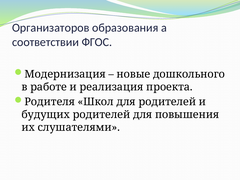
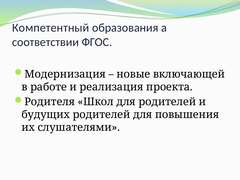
Организаторов: Организаторов -> Компетентный
дошкольного: дошкольного -> включающей
